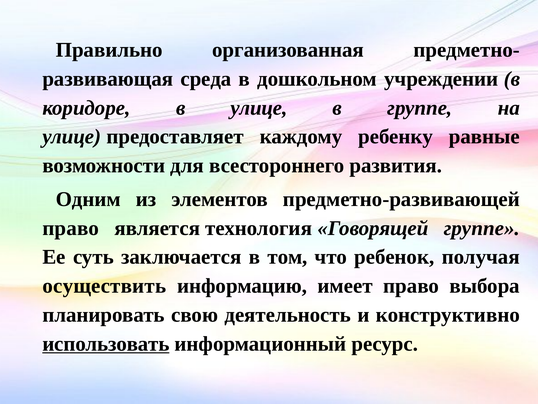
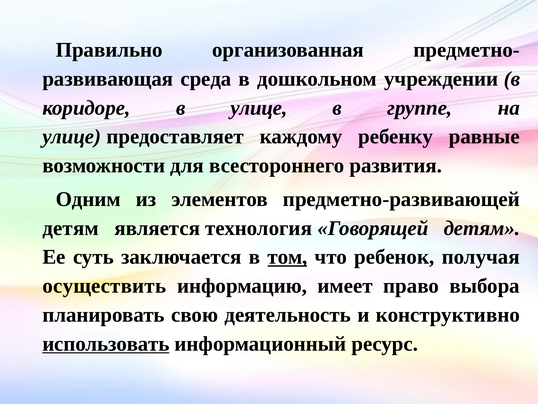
право at (71, 228): право -> детям
Говорящей группе: группе -> детям
том underline: none -> present
